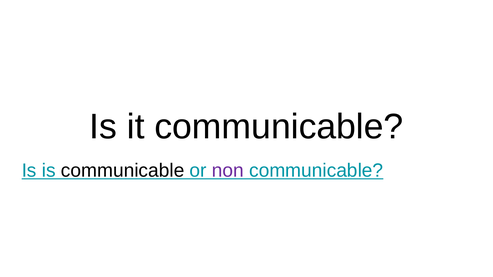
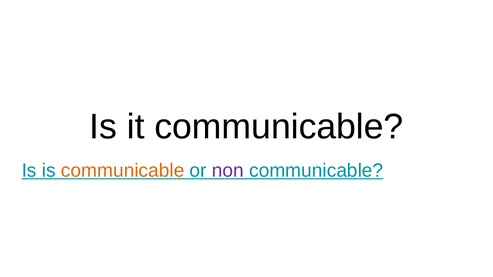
communicable at (123, 171) colour: black -> orange
